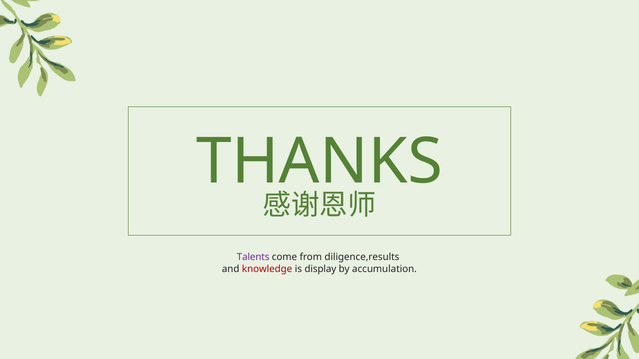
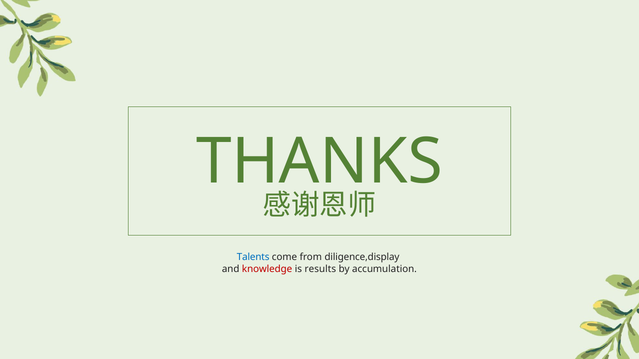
Talents colour: purple -> blue
diligence,results: diligence,results -> diligence,display
display: display -> results
